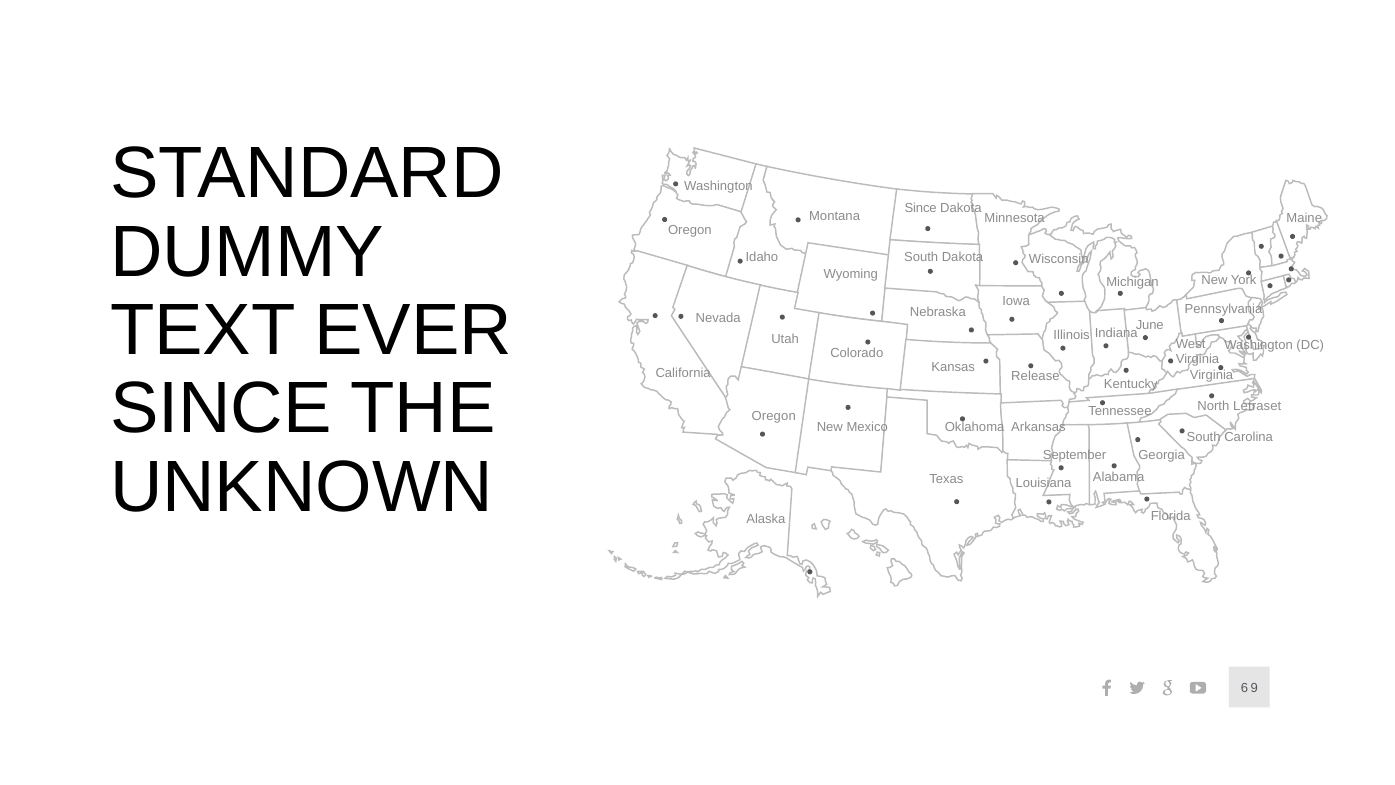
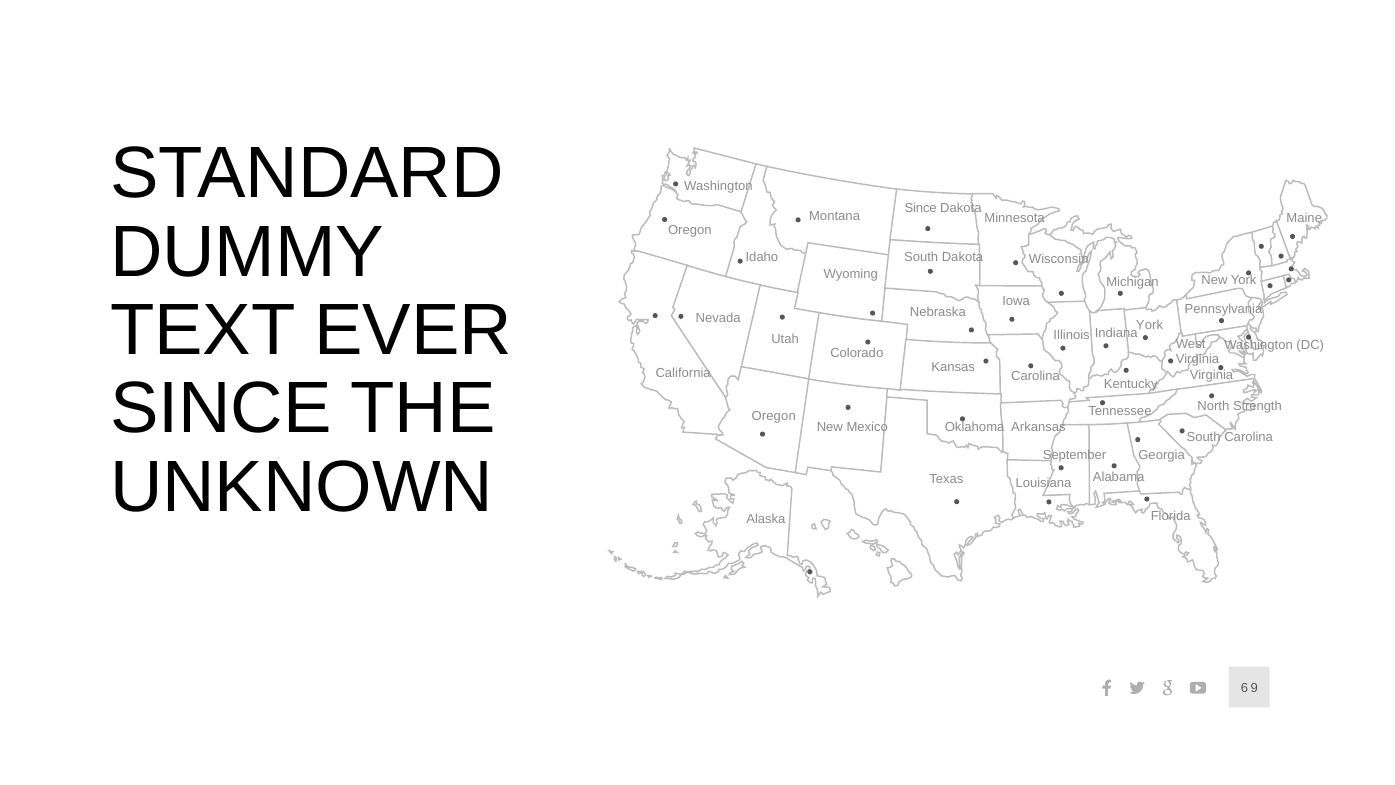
June at (1150, 325): June -> York
Release at (1035, 376): Release -> Carolina
Letraset: Letraset -> Strength
